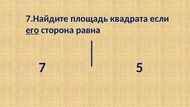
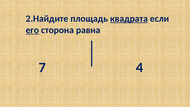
7.Найдите: 7.Найдите -> 2.Найдите
квадрата underline: none -> present
5: 5 -> 4
